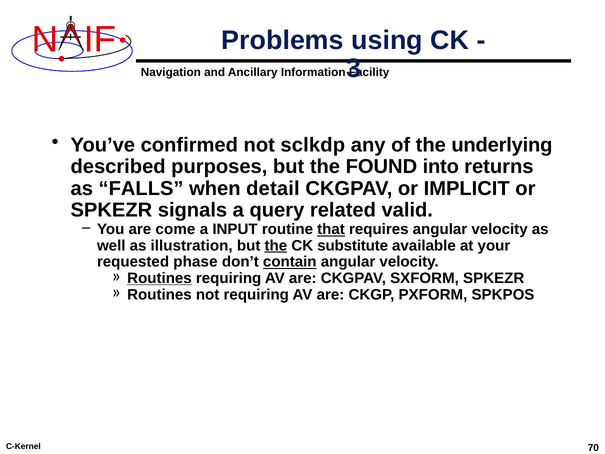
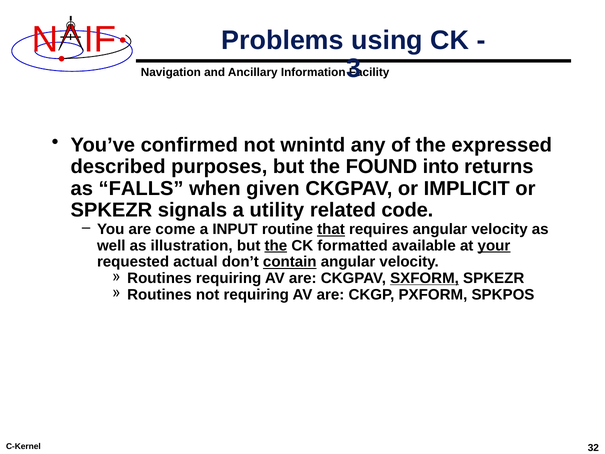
sclkdp: sclkdp -> wnintd
underlying: underlying -> expressed
detail: detail -> given
query: query -> utility
valid: valid -> code
substitute: substitute -> formatted
your underline: none -> present
phase: phase -> actual
Routines at (159, 278) underline: present -> none
SXFORM underline: none -> present
70: 70 -> 32
